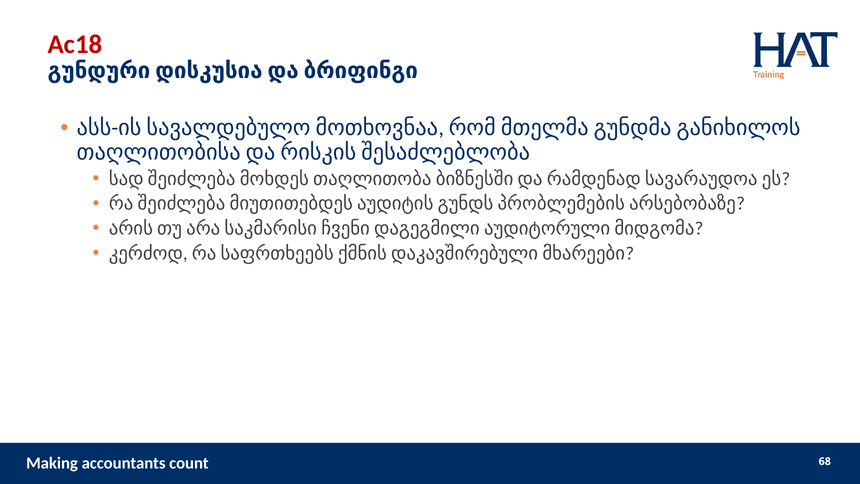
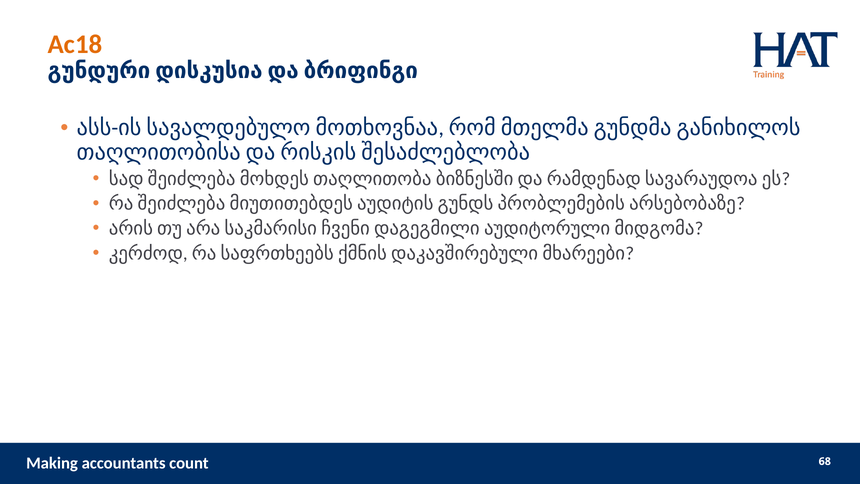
Ac18 colour: red -> orange
